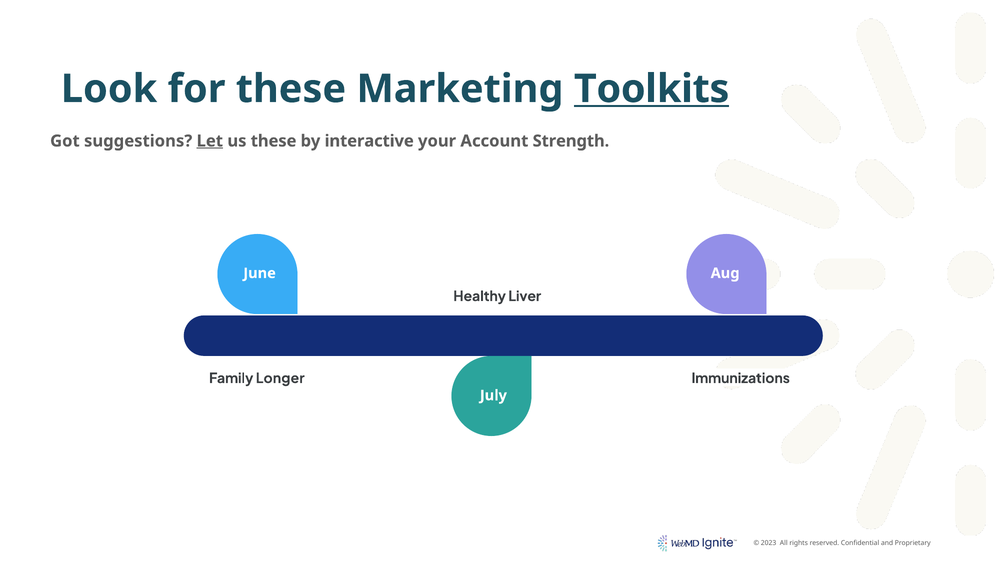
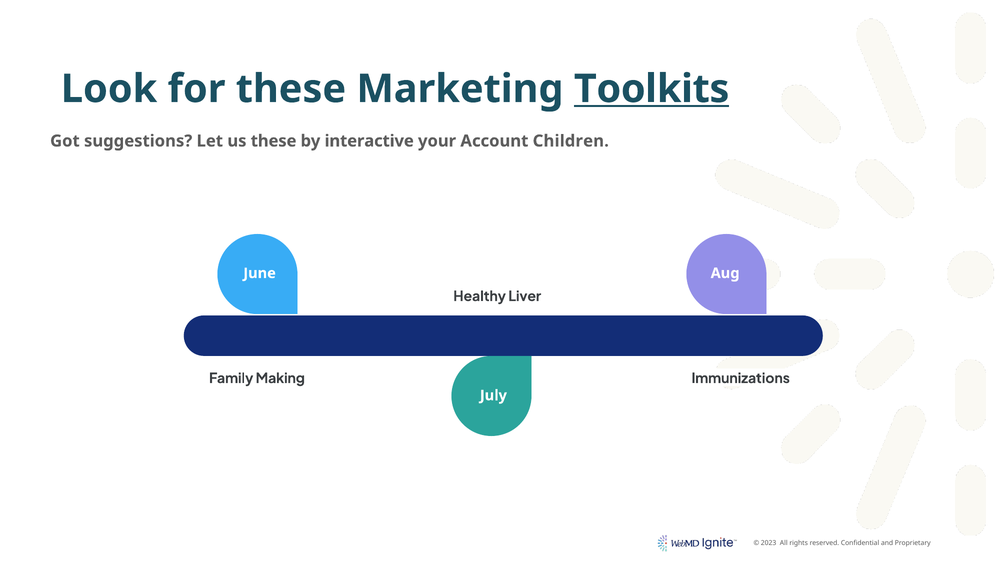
Let underline: present -> none
Strength: Strength -> Children
Longer: Longer -> Making
